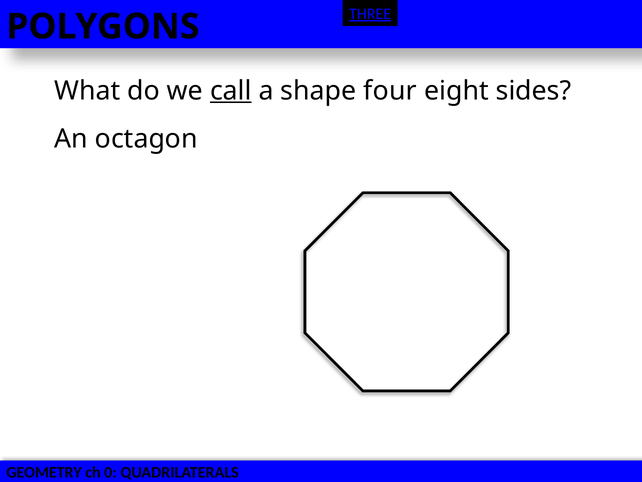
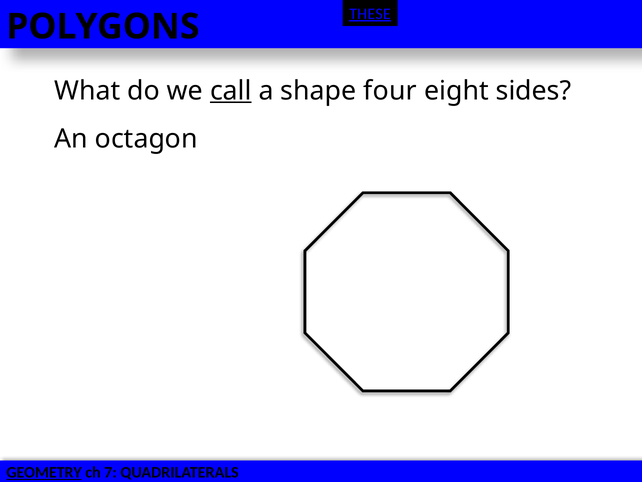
THREE: THREE -> THESE
GEOMETRY underline: none -> present
0: 0 -> 7
